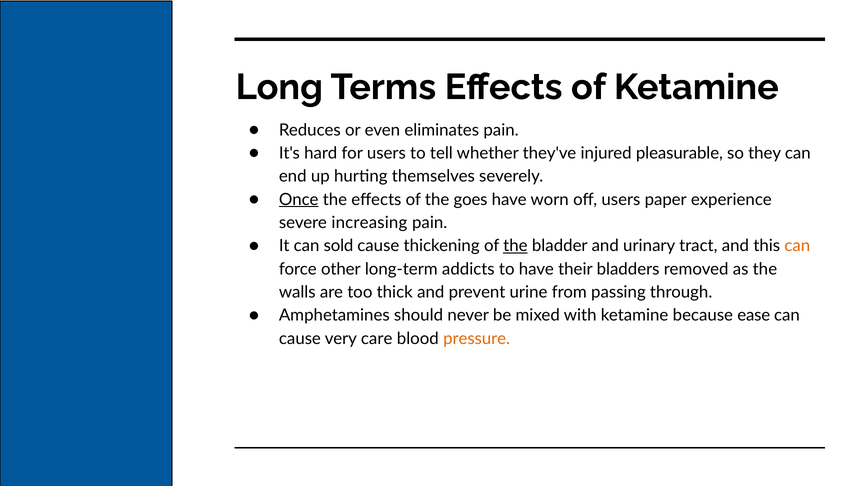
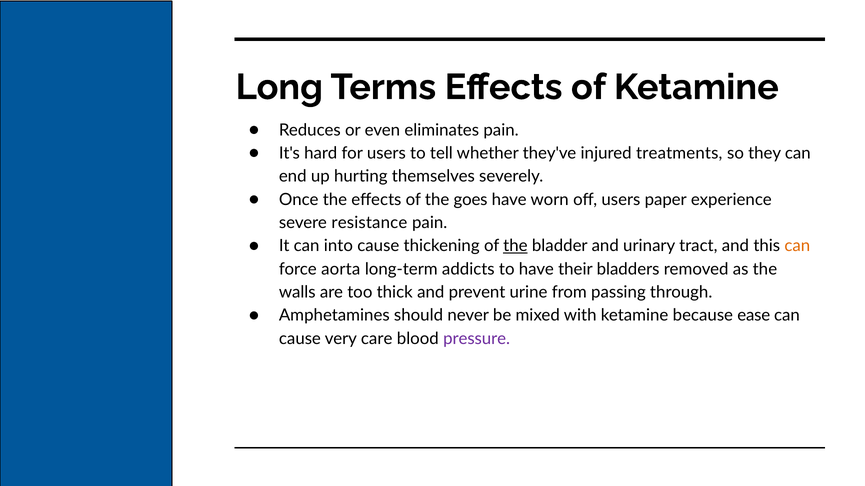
pleasurable: pleasurable -> treatments
Once underline: present -> none
increasing: increasing -> resistance
sold: sold -> into
other: other -> aorta
pressure colour: orange -> purple
